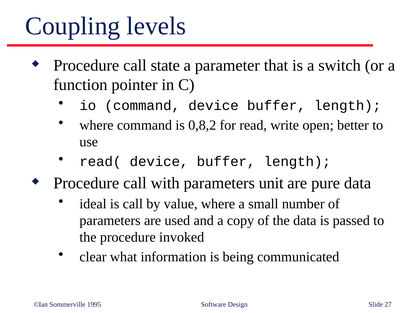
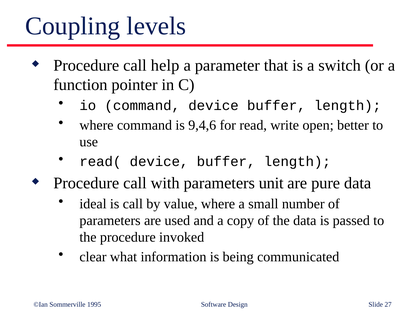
state: state -> help
0,8,2: 0,8,2 -> 9,4,6
